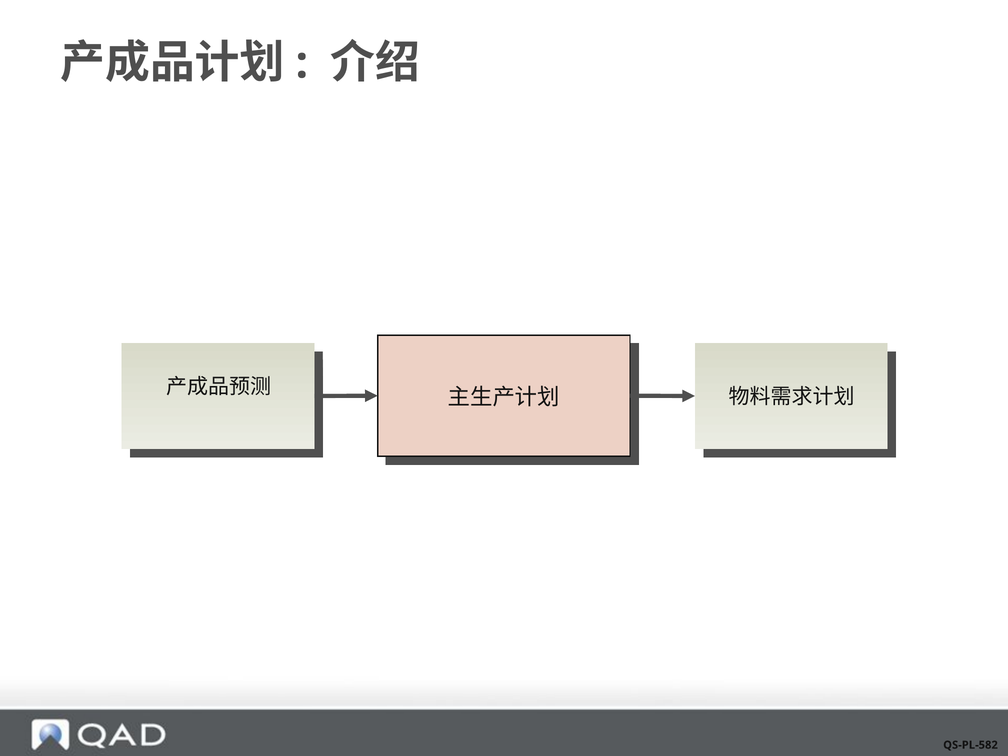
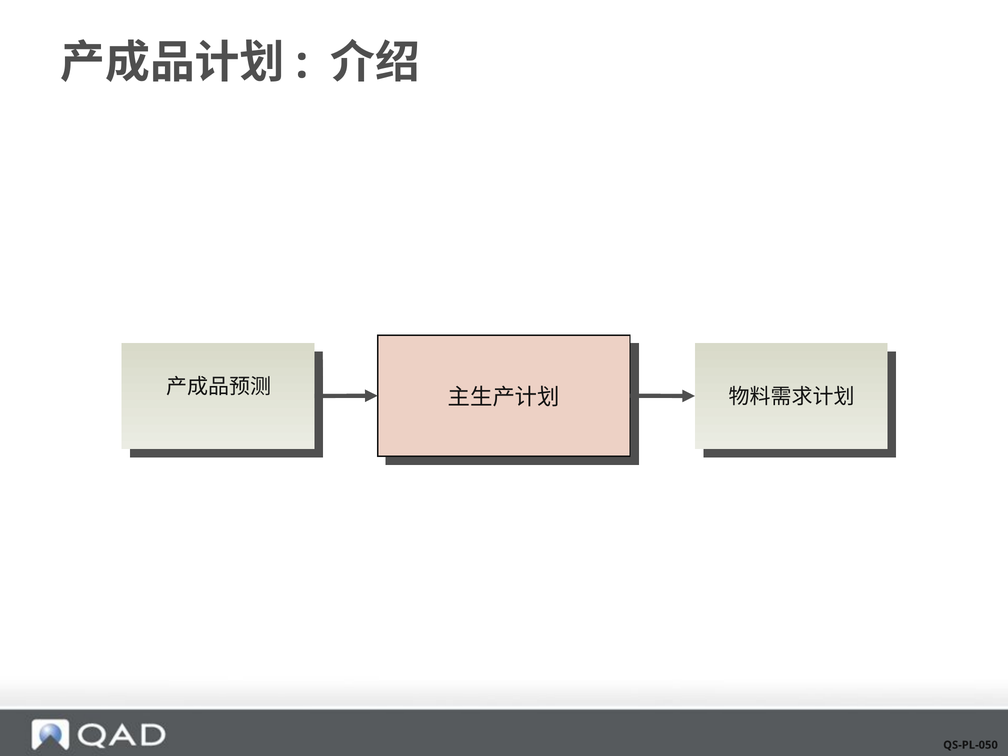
QS-PL-582: QS-PL-582 -> QS-PL-050
